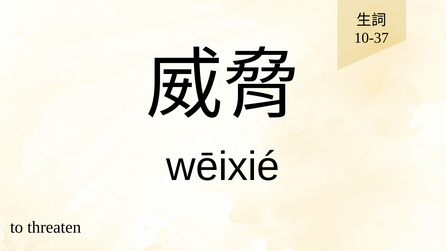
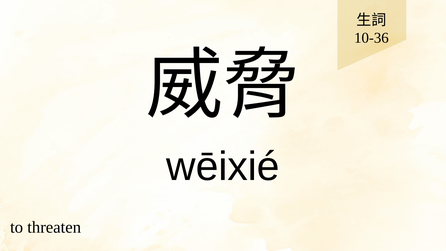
10-37: 10-37 -> 10-36
